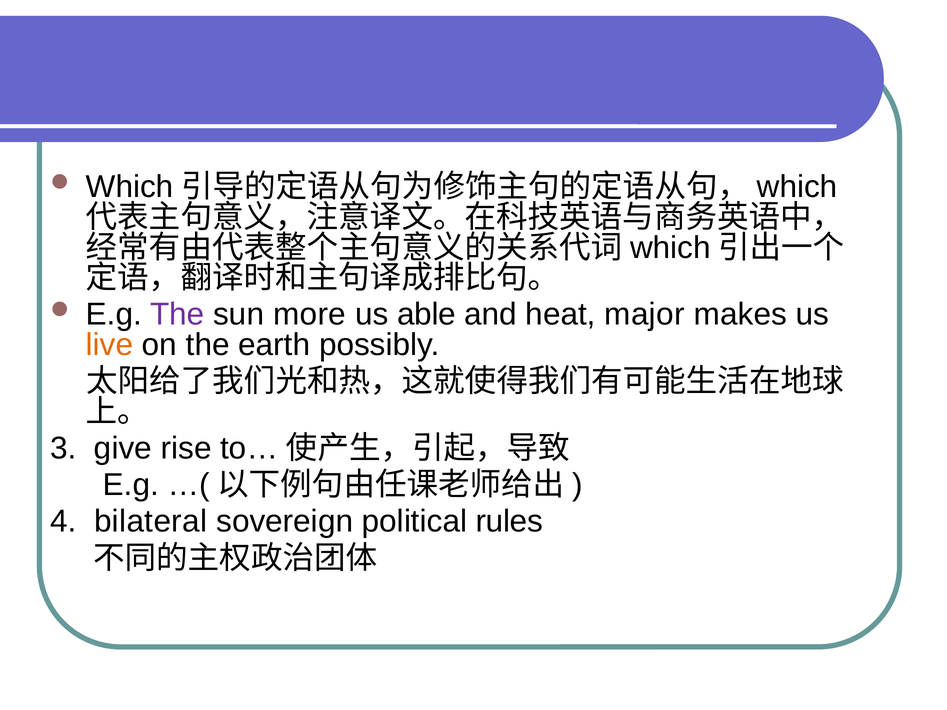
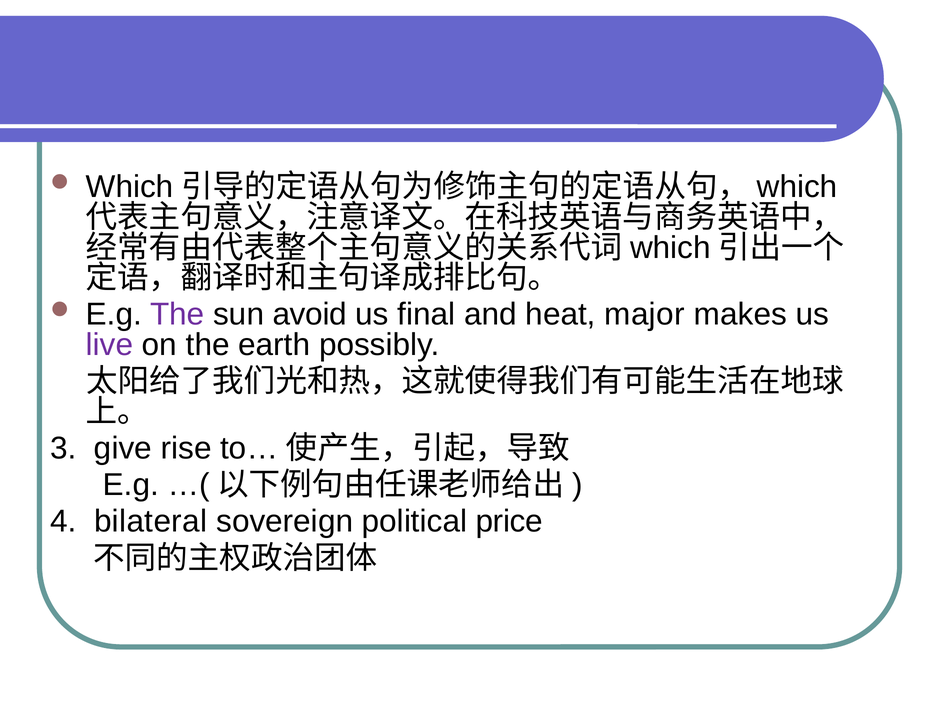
more: more -> avoid
able: able -> final
live colour: orange -> purple
rules: rules -> price
